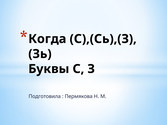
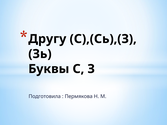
Когда: Когда -> Другу
